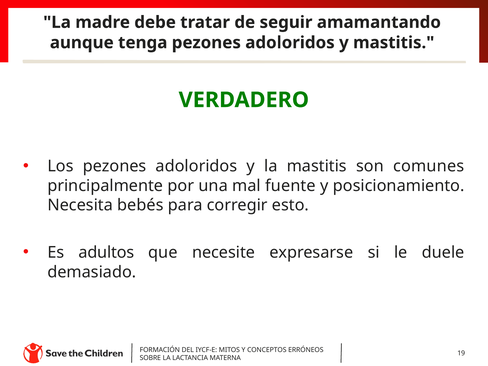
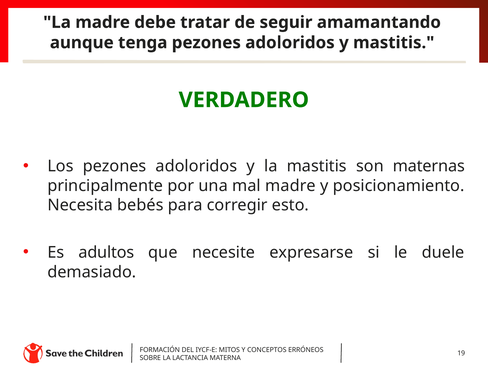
comunes: comunes -> maternas
mal fuente: fuente -> madre
